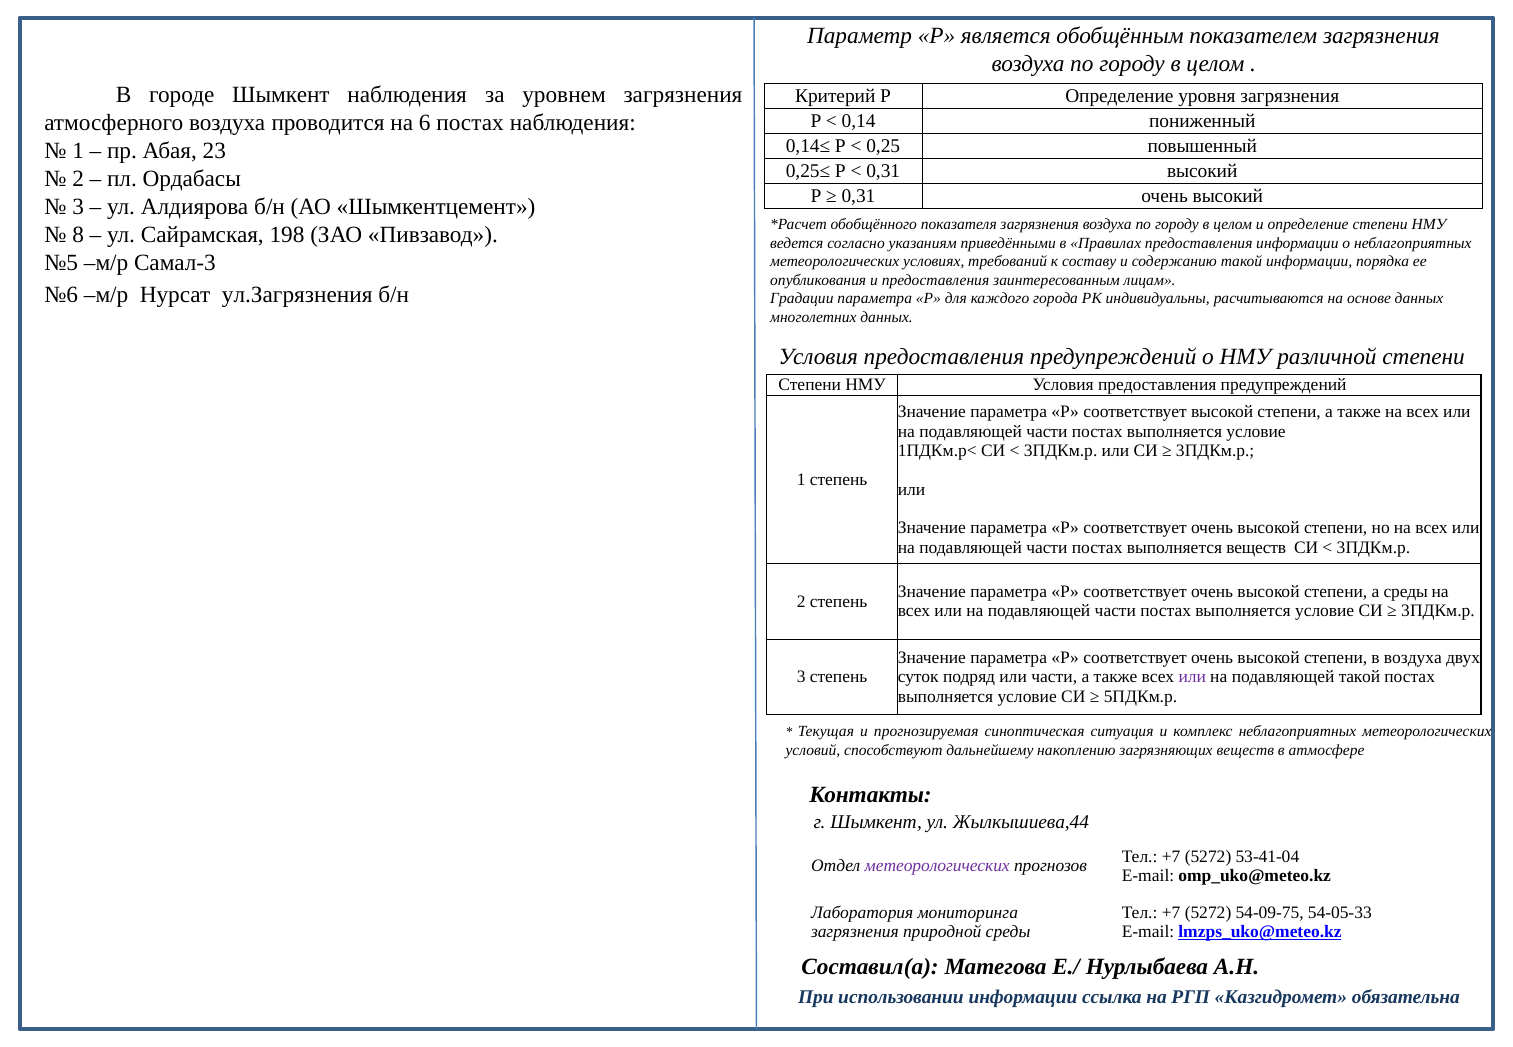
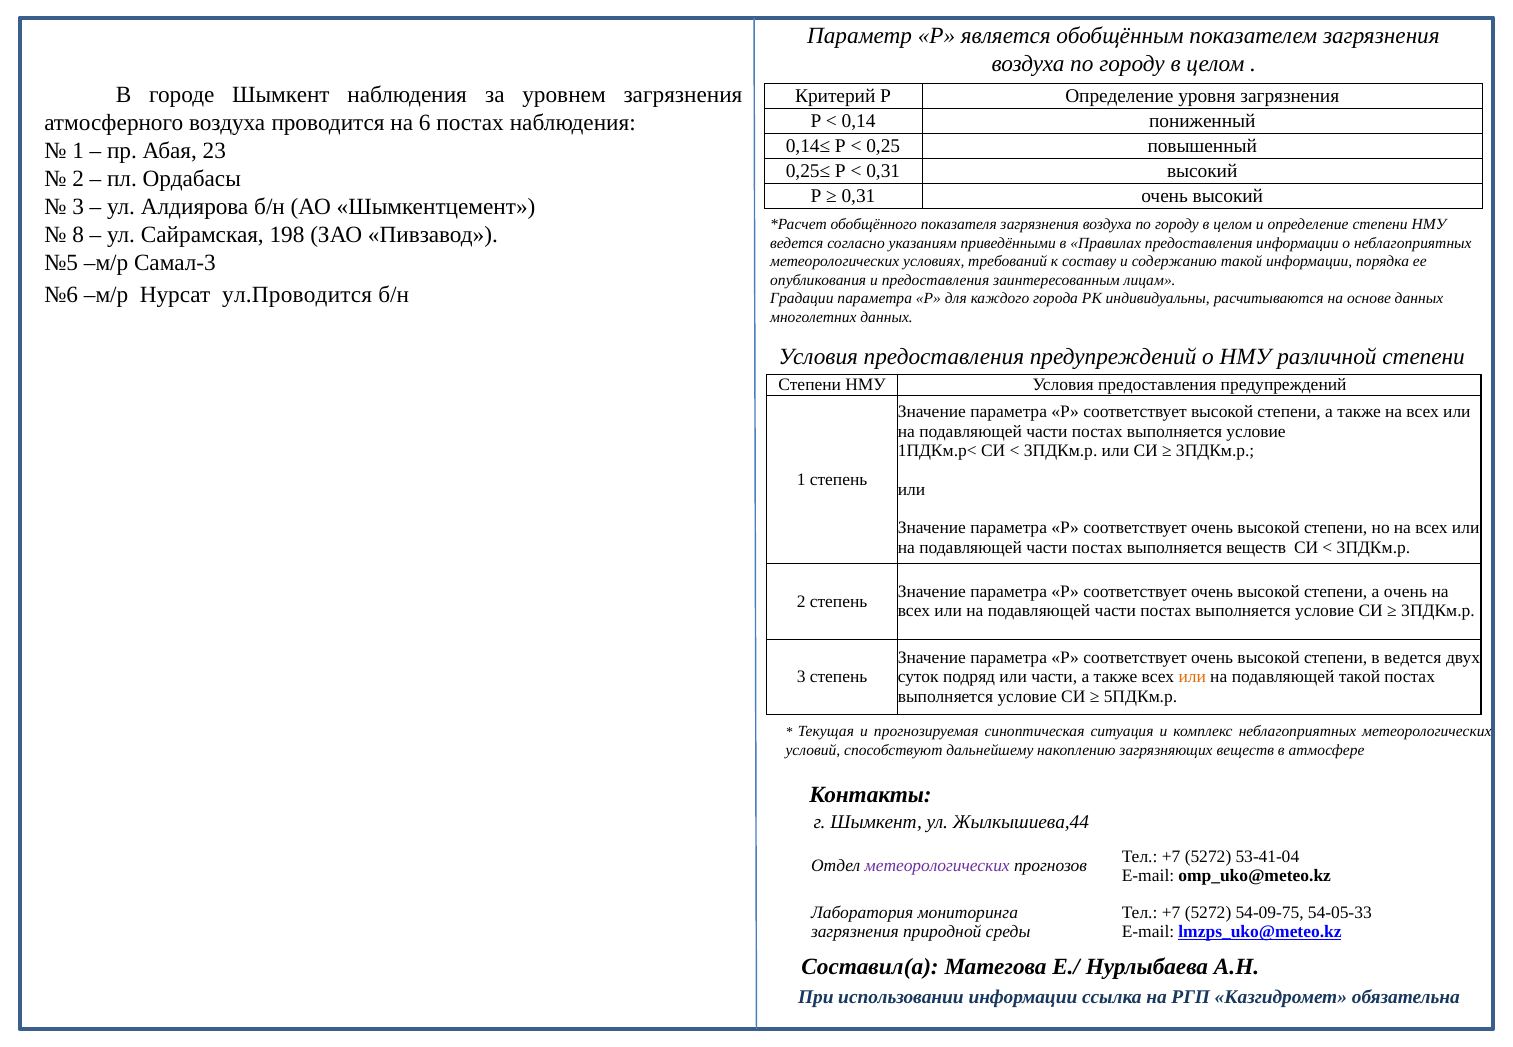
ул.Загрязнения: ул.Загрязнения -> ул.Проводится
а среды: среды -> очень
в воздуха: воздуха -> ведется
или at (1192, 677) colour: purple -> orange
